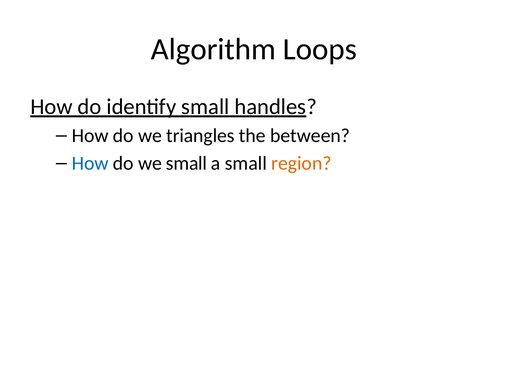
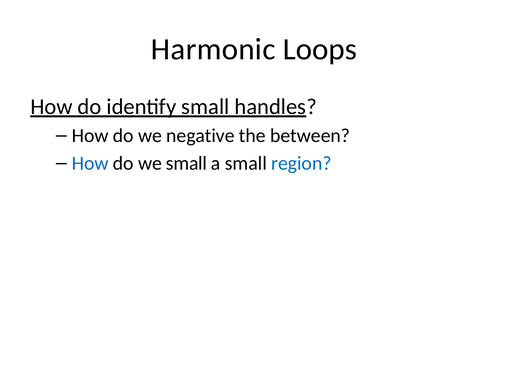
Algorithm: Algorithm -> Harmonic
triangles: triangles -> negative
region colour: orange -> blue
